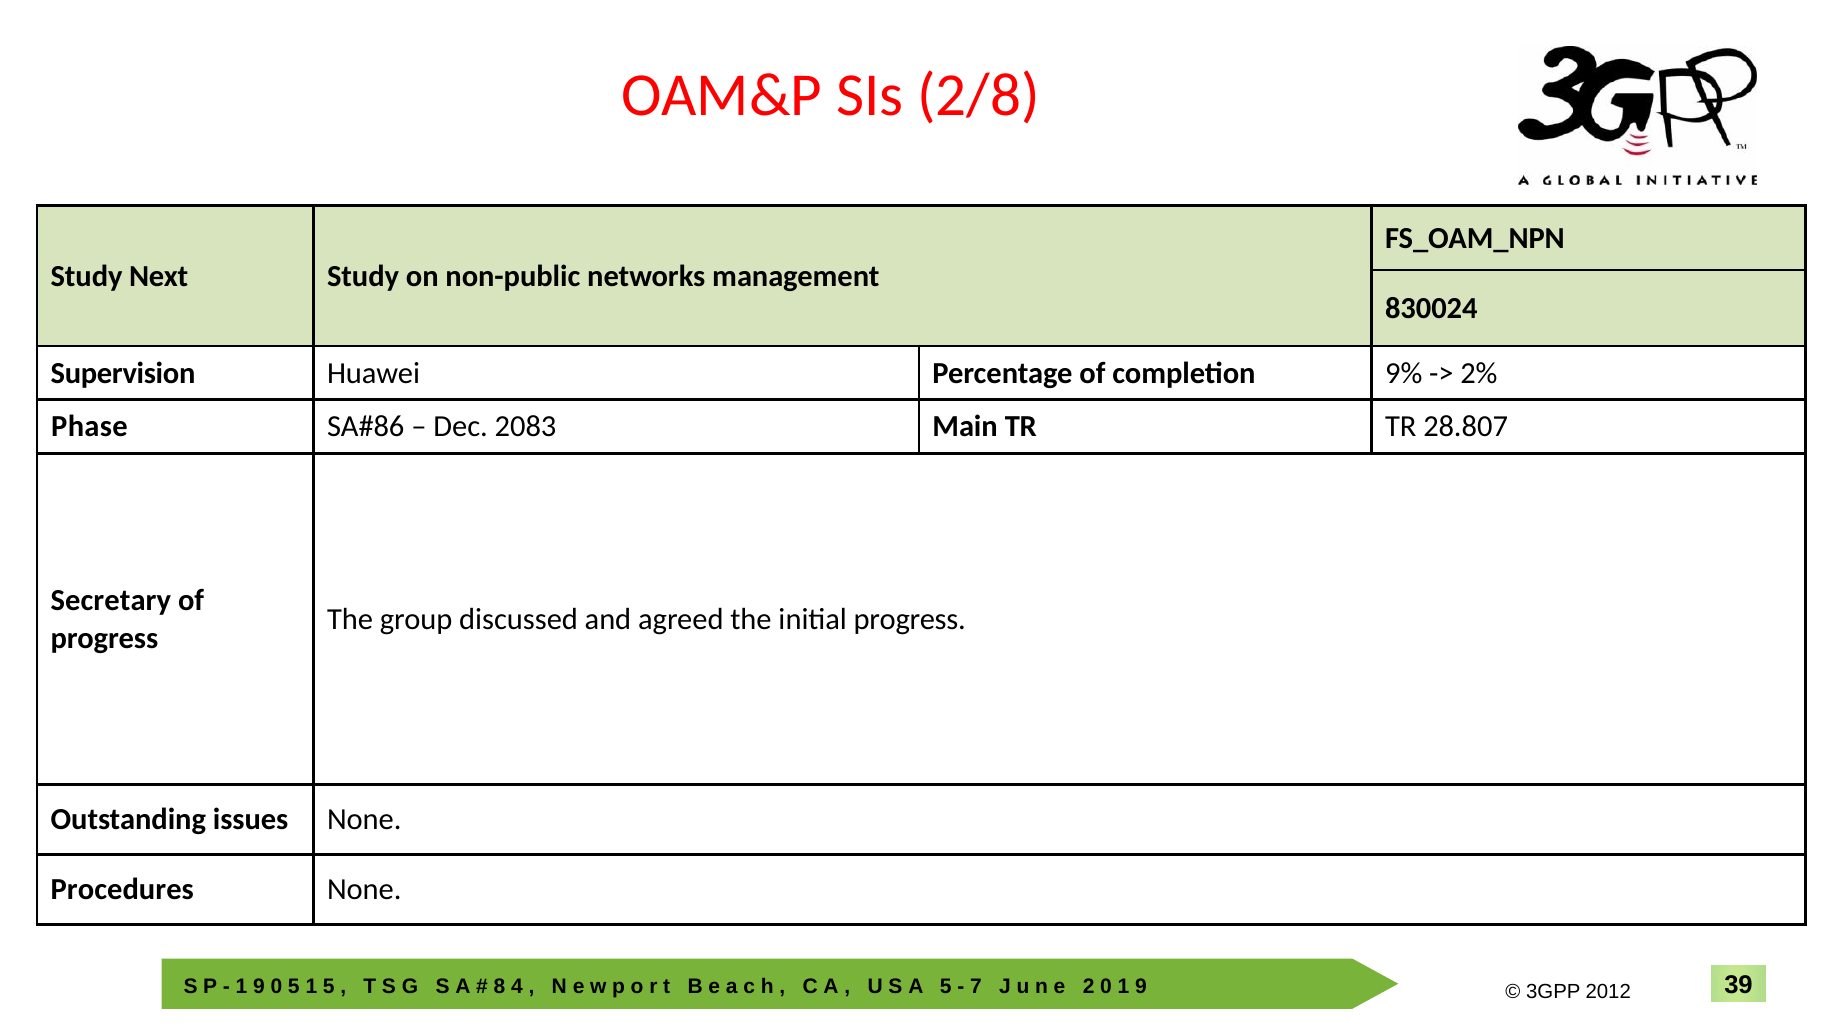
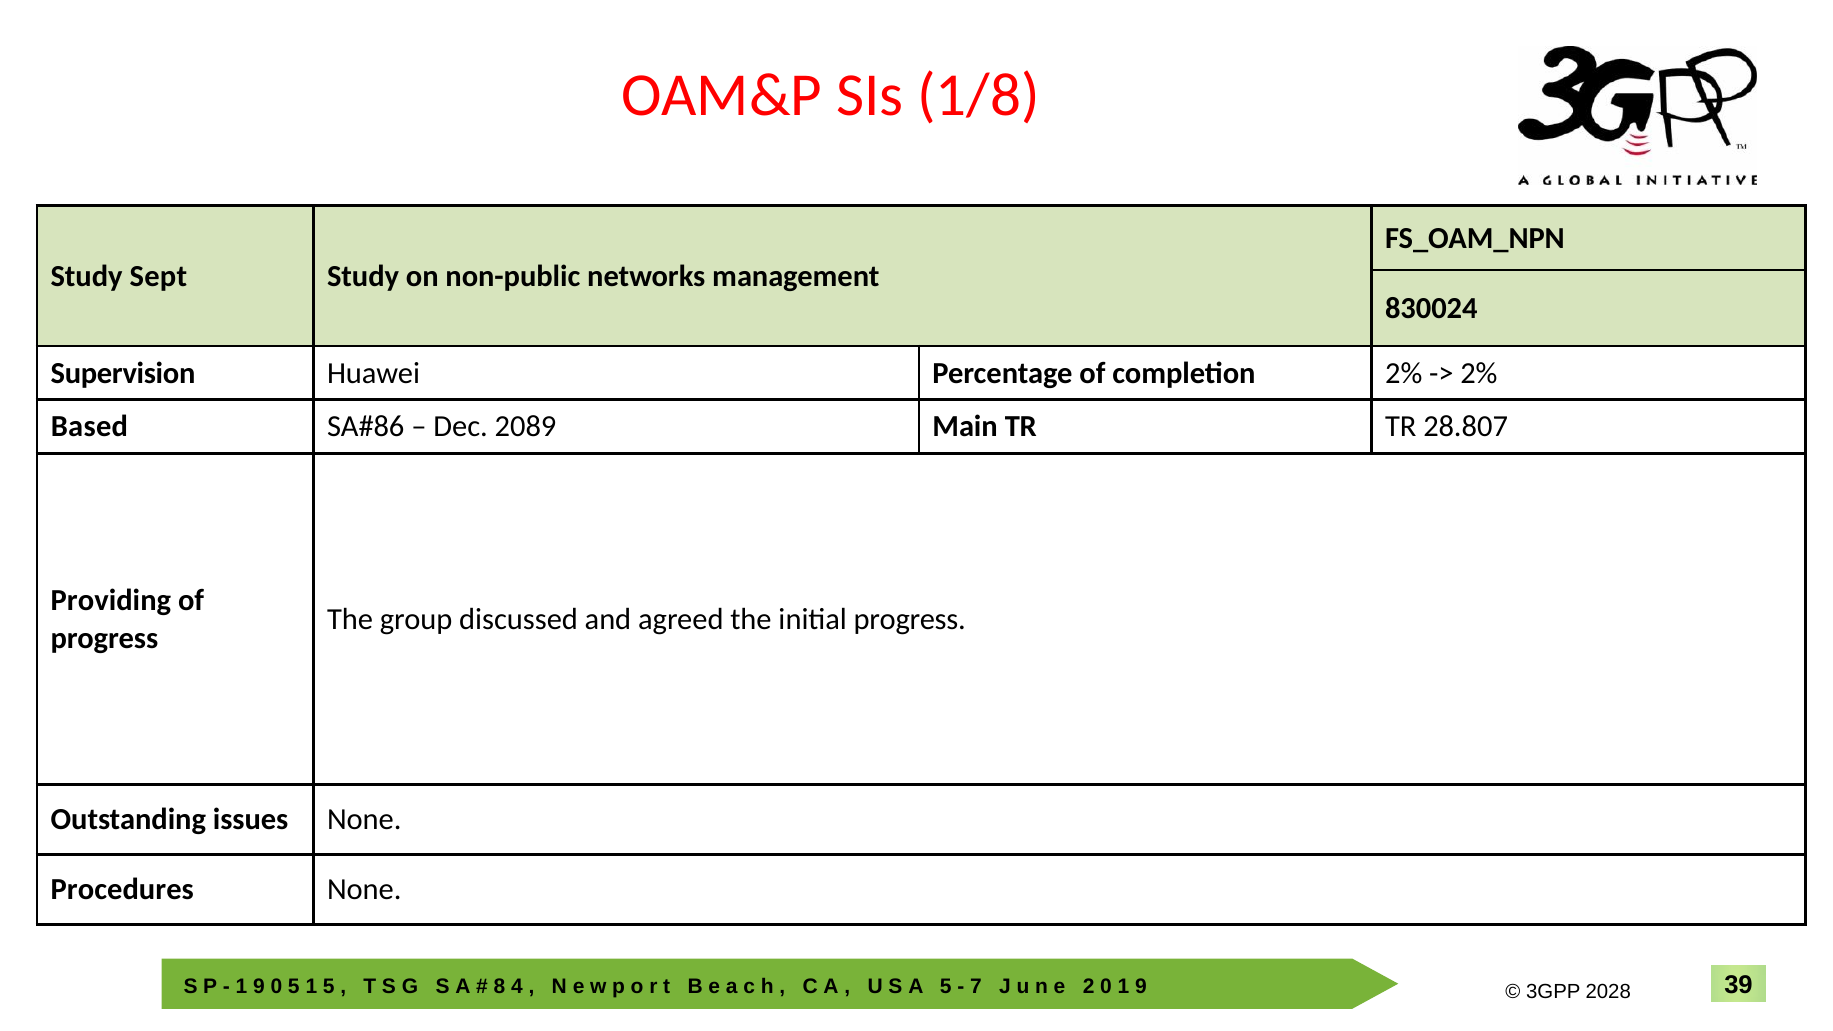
2/8: 2/8 -> 1/8
Next: Next -> Sept
completion 9%: 9% -> 2%
Phase: Phase -> Based
2083: 2083 -> 2089
Secretary: Secretary -> Providing
2012 at (1608, 992): 2012 -> 2028
